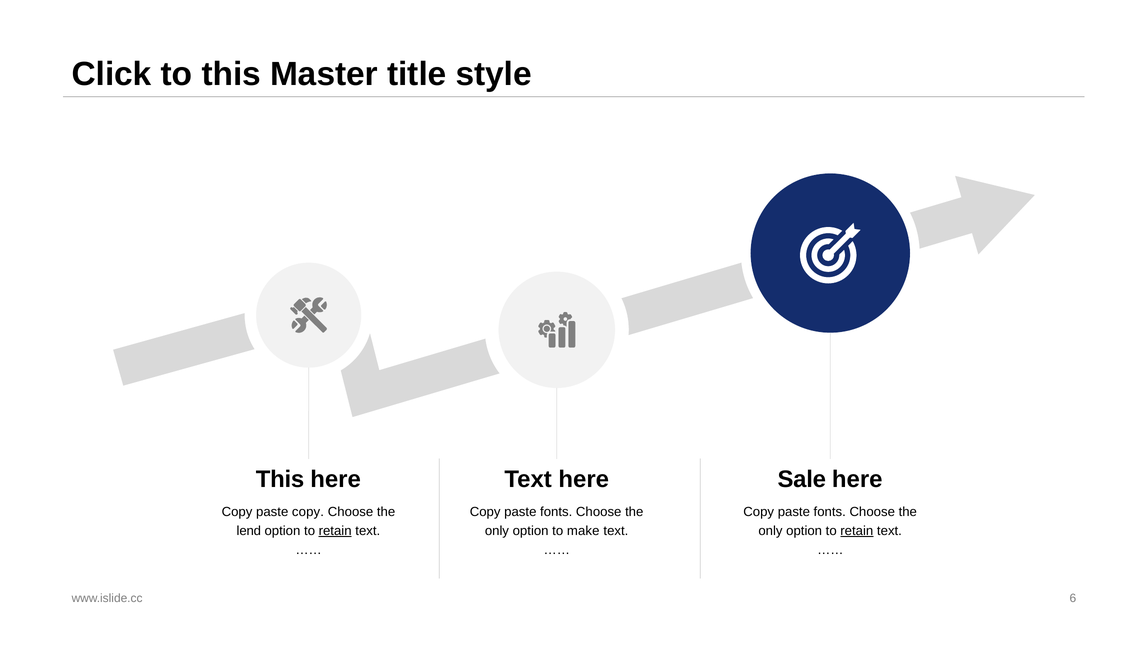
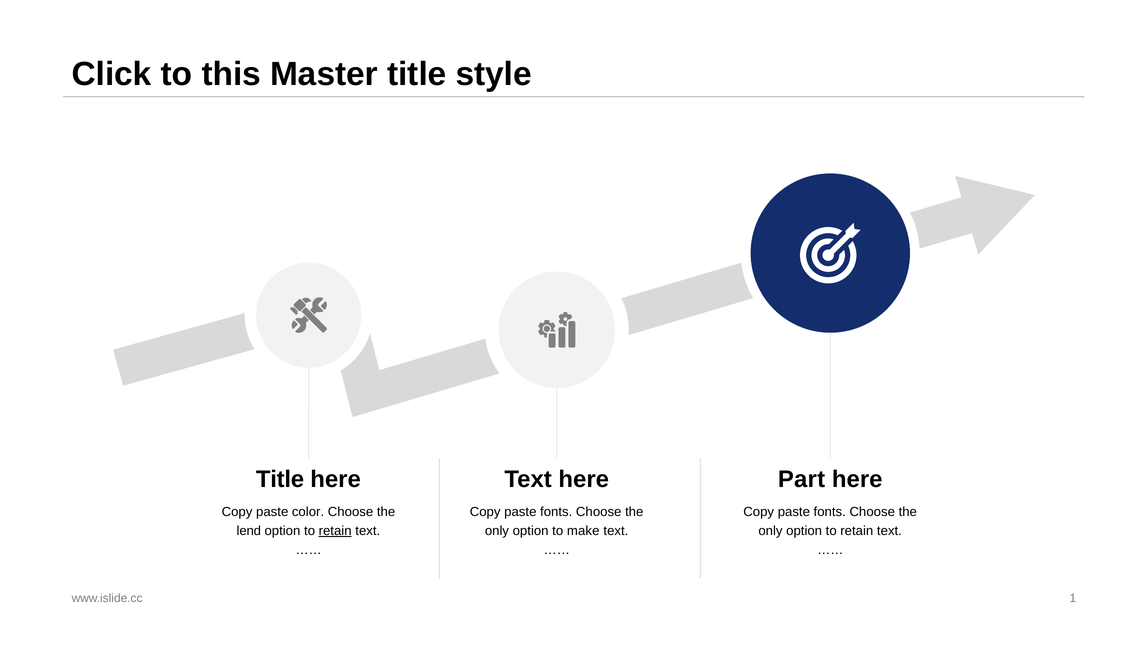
This at (280, 479): This -> Title
Sale: Sale -> Part
paste copy: copy -> color
retain at (857, 530) underline: present -> none
6: 6 -> 1
